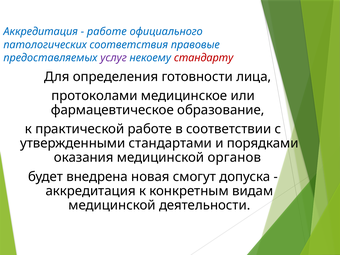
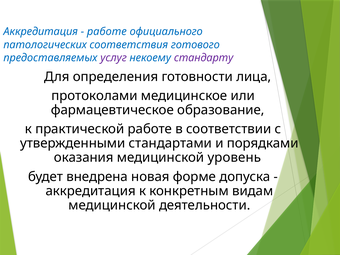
правовые: правовые -> готового
стандарту colour: red -> purple
органов: органов -> уровень
смогут: смогут -> форме
